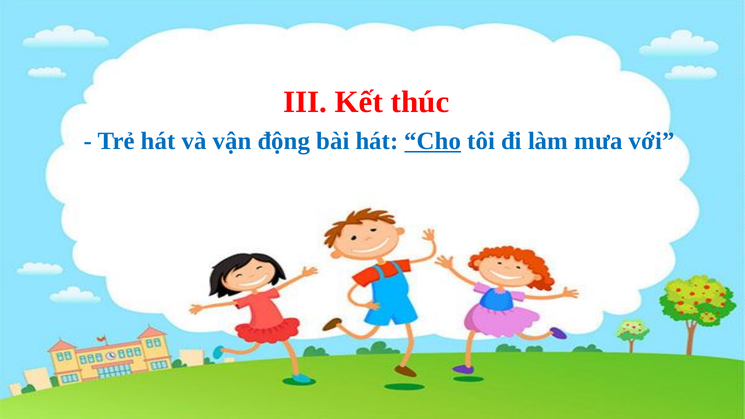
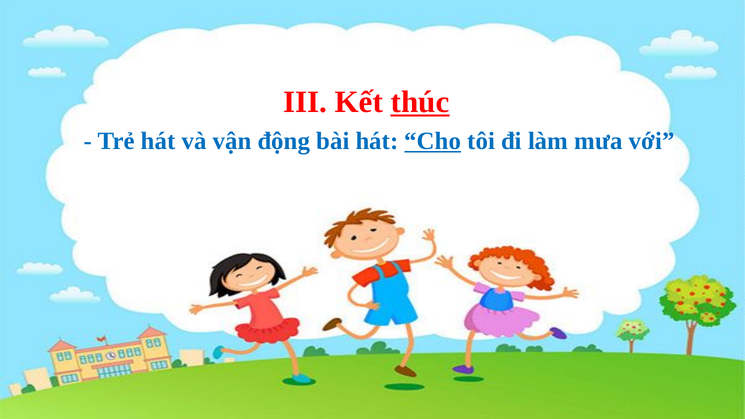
thúc underline: none -> present
